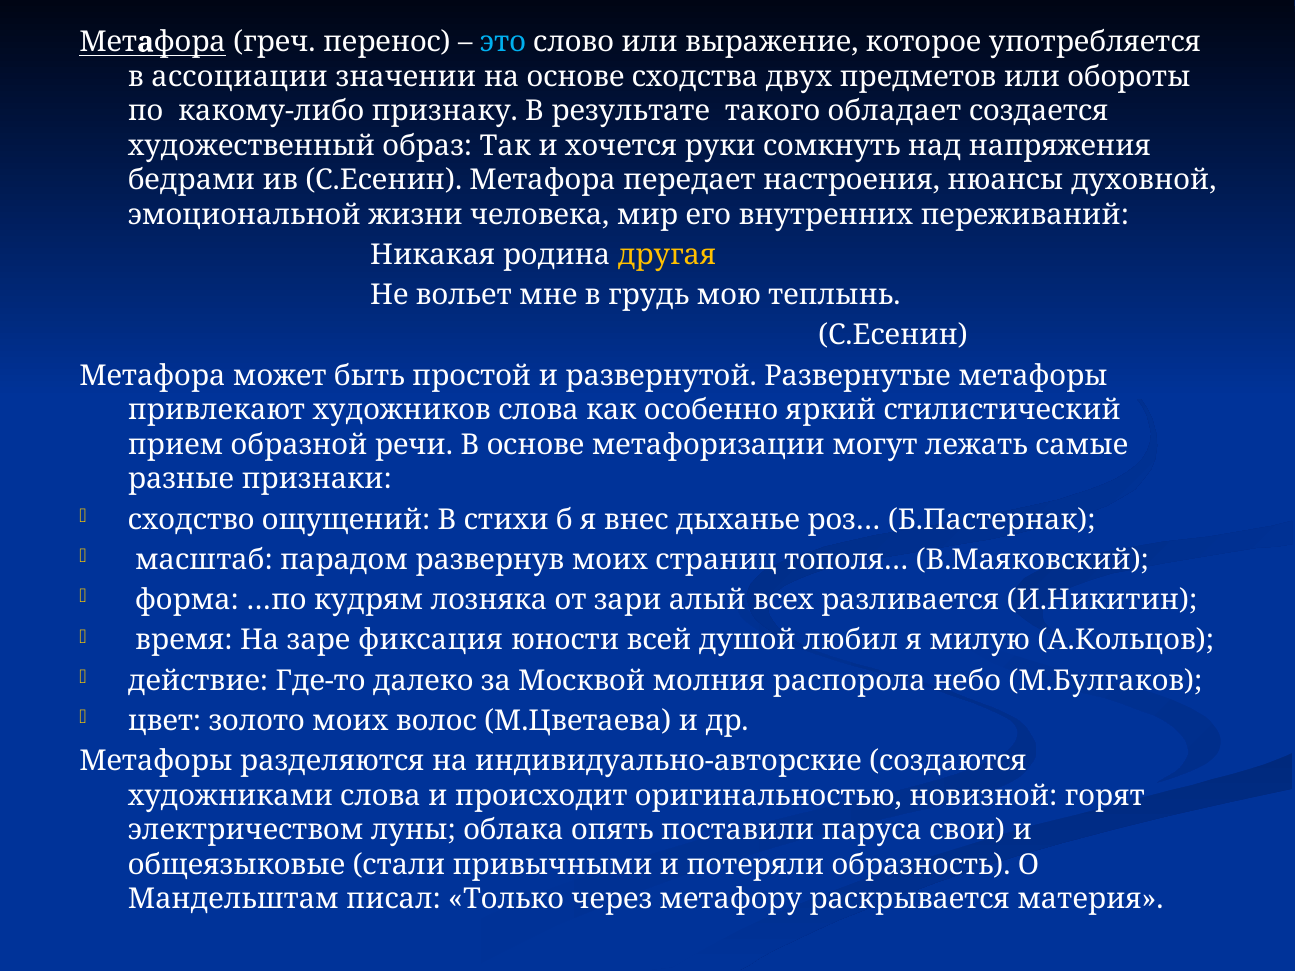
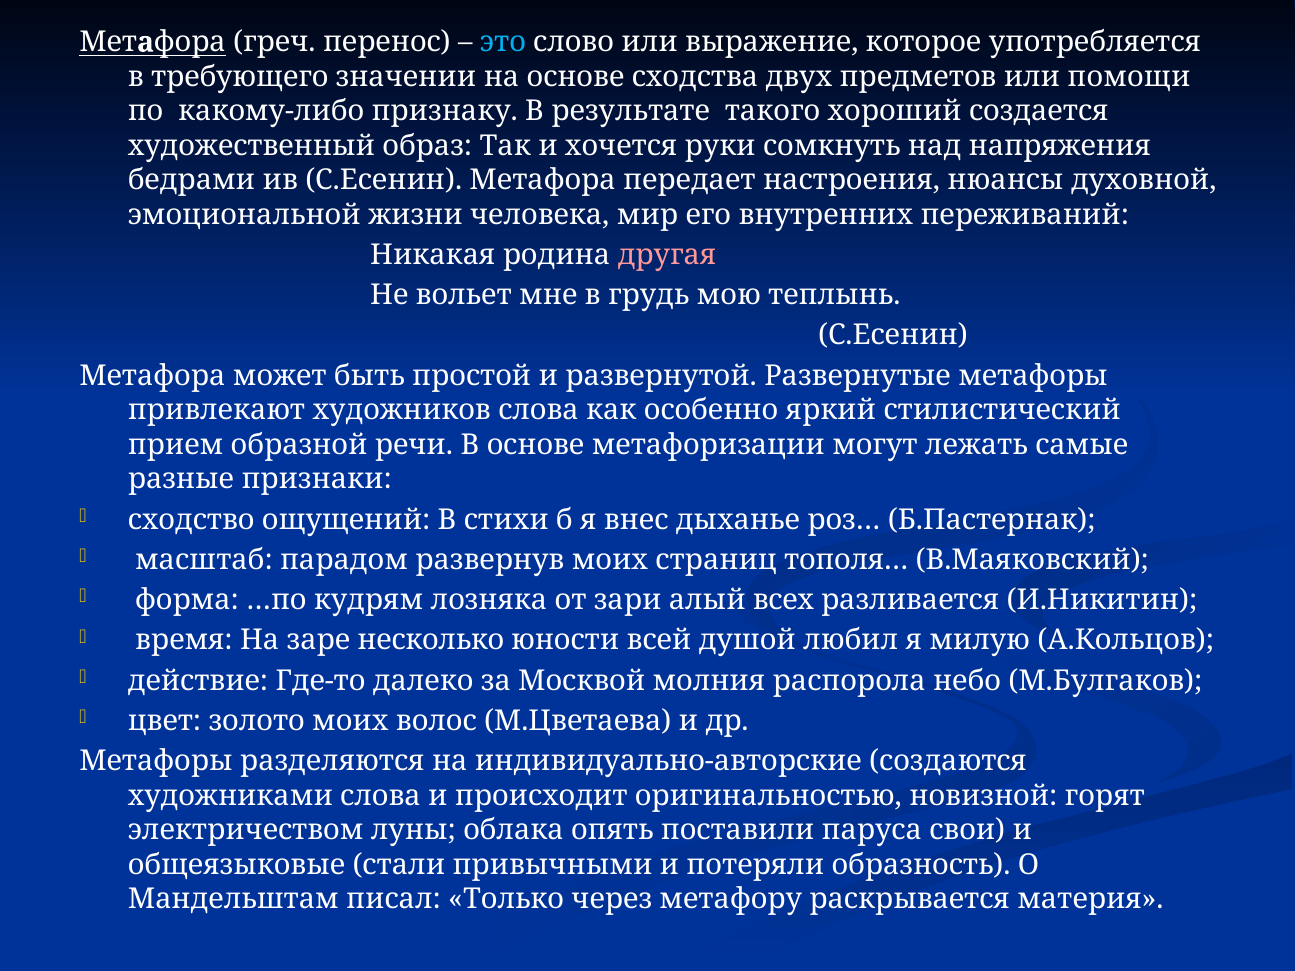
ассоциации: ассоциации -> требующего
обороты: обороты -> помощи
обладает: обладает -> хороший
другая colour: yellow -> pink
фиксация: фиксация -> несколько
